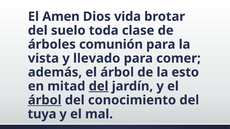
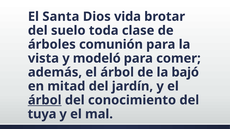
Amen: Amen -> Santa
llevado: llevado -> modeló
esto: esto -> bajó
del at (99, 86) underline: present -> none
